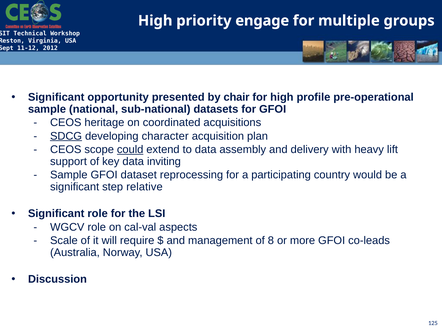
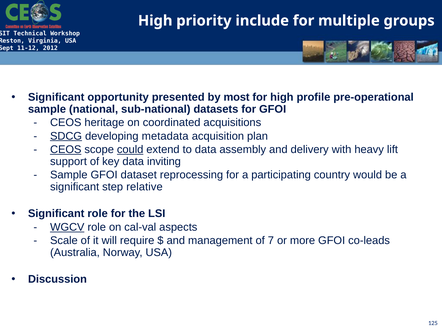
engage: engage -> include
chair: chair -> most
character: character -> metadata
CEOS at (66, 149) underline: none -> present
WGCV underline: none -> present
8: 8 -> 7
